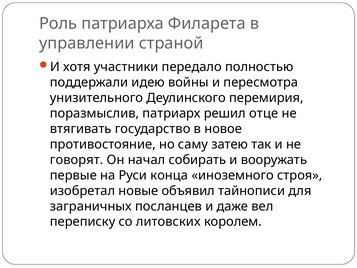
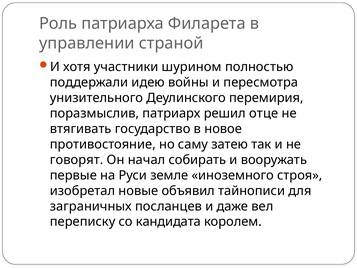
передало: передало -> шурином
конца: конца -> земле
литовских: литовских -> кандидата
